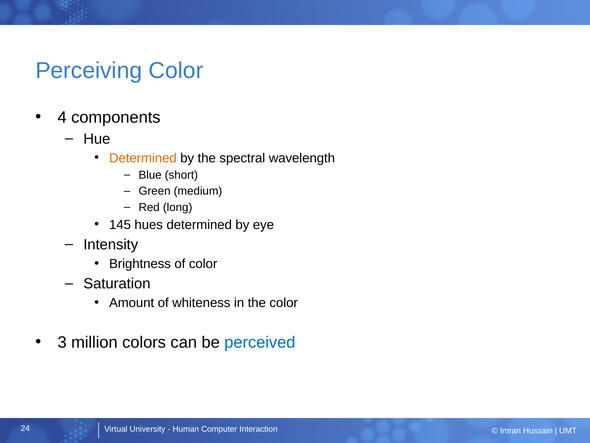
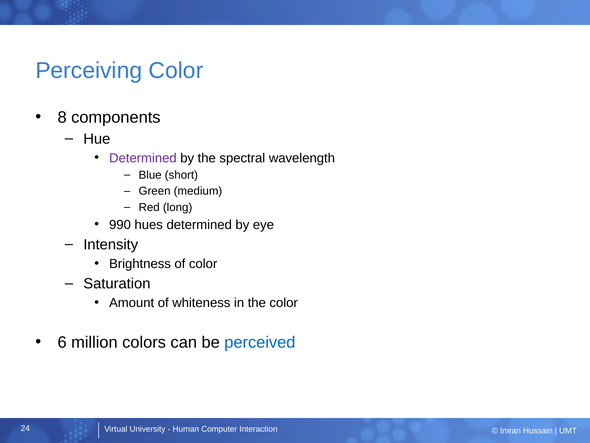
4: 4 -> 8
Determined at (143, 158) colour: orange -> purple
145: 145 -> 990
3: 3 -> 6
